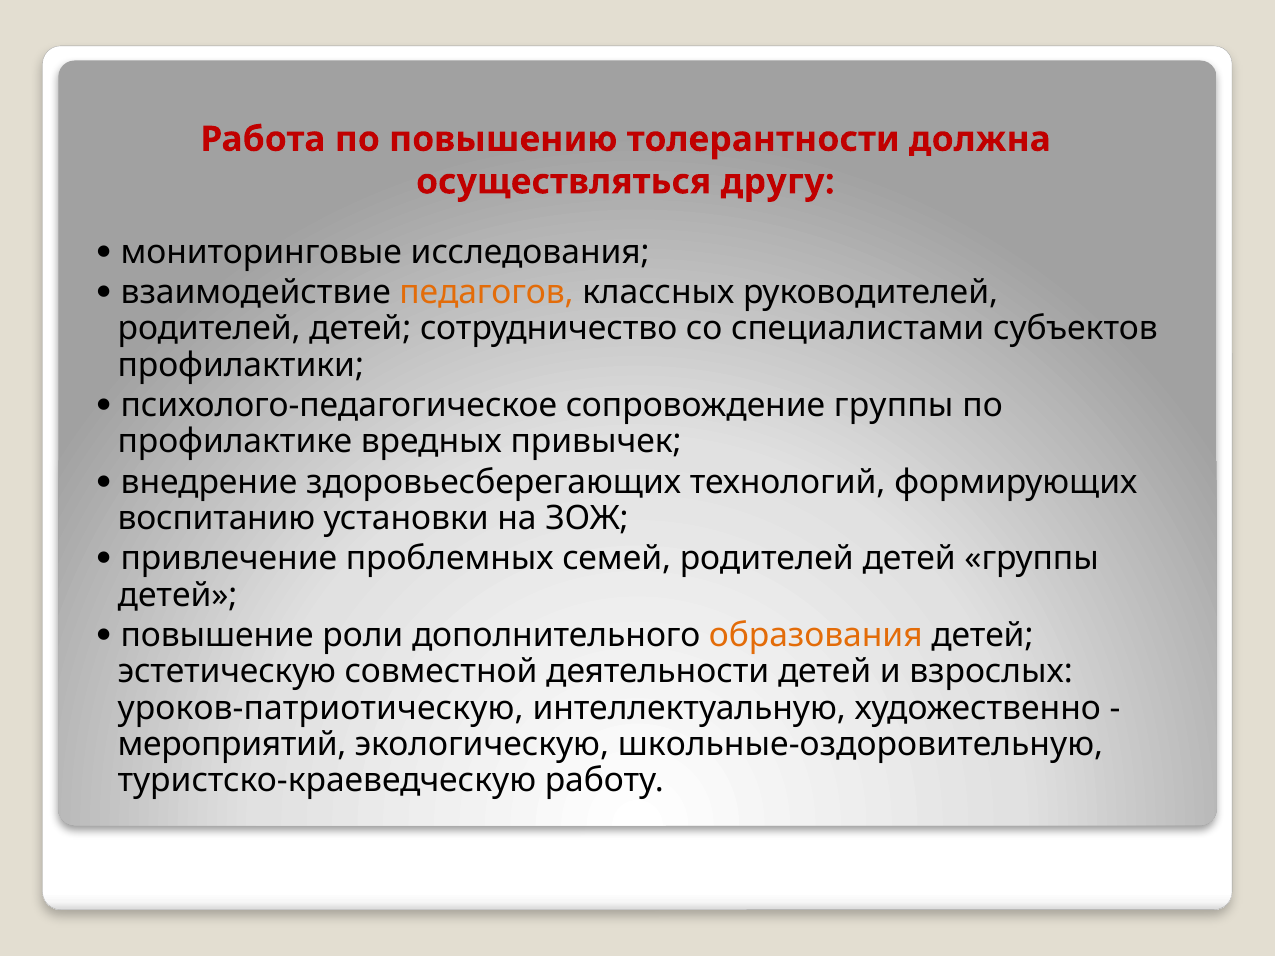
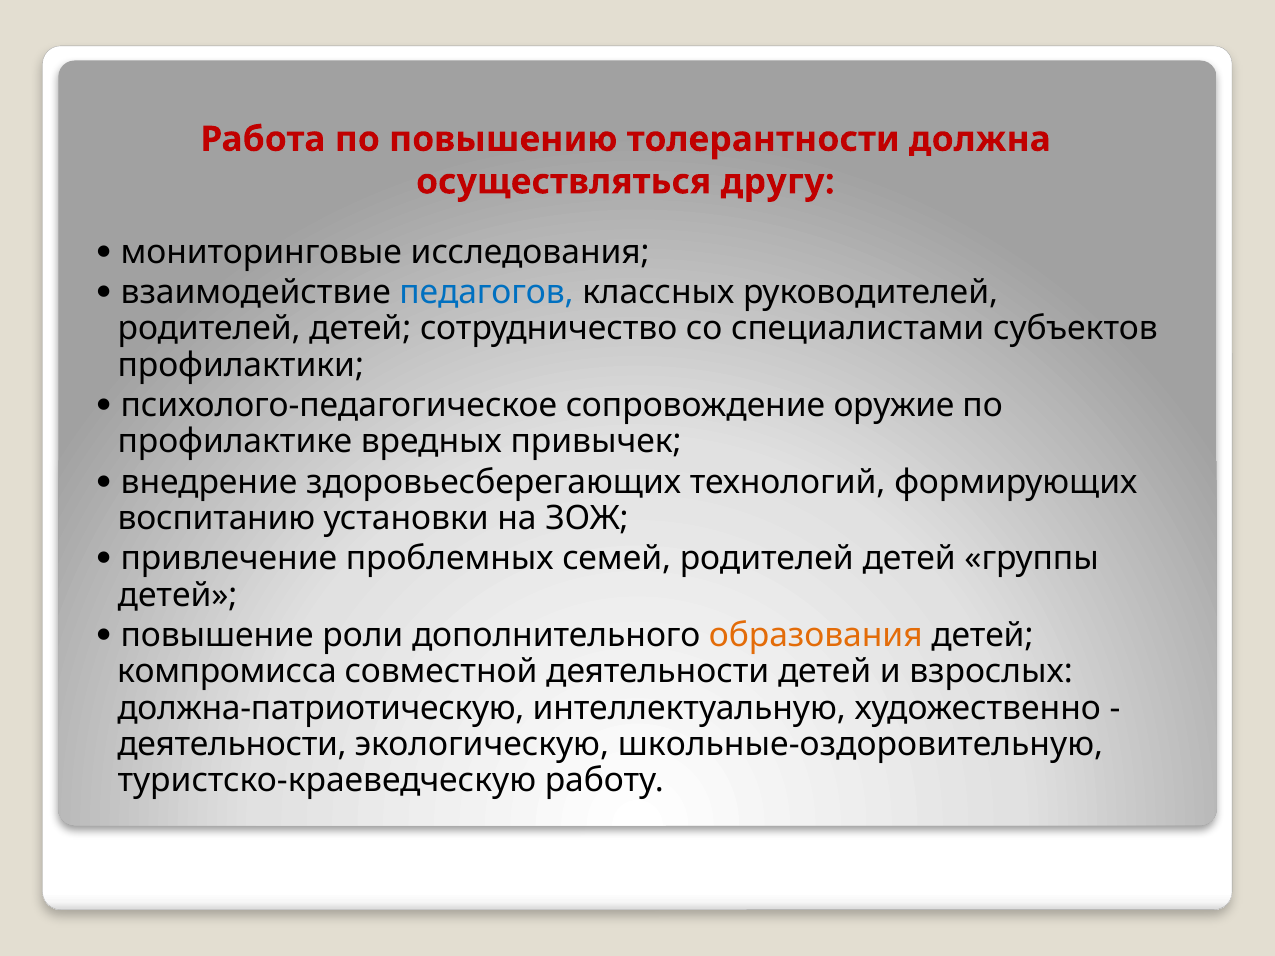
педагогов colour: orange -> blue
сопровождение группы: группы -> оружие
эстетическую: эстетическую -> компромисса
уроков-патриотическую: уроков-патриотическую -> должна-патриотическую
мероприятий at (232, 745): мероприятий -> деятельности
